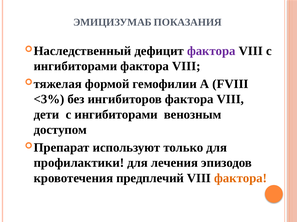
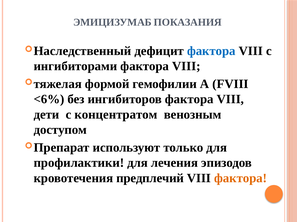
фактора at (211, 51) colour: purple -> blue
<3%: <3% -> <6%
дети с ингибиторами: ингибиторами -> концентратом
